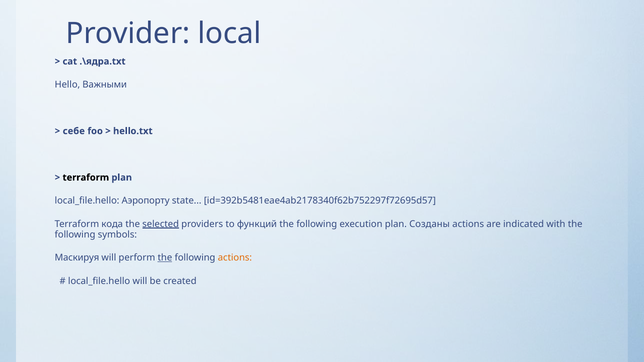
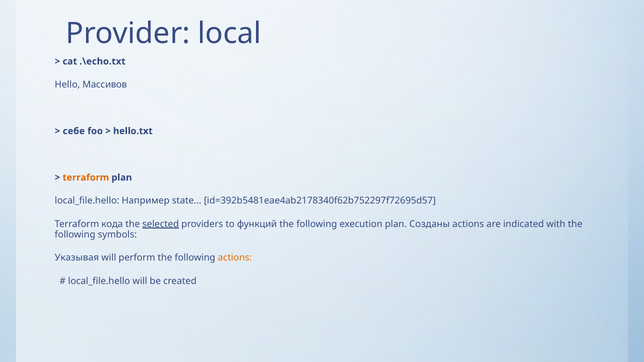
.\ядра.txt: .\ядра.txt -> .\echo.txt
Важными: Важными -> Массивов
terraform at (86, 178) colour: black -> orange
Аэропорту: Аэропорту -> Например
Маскируя: Маскируя -> Указывая
the at (165, 258) underline: present -> none
